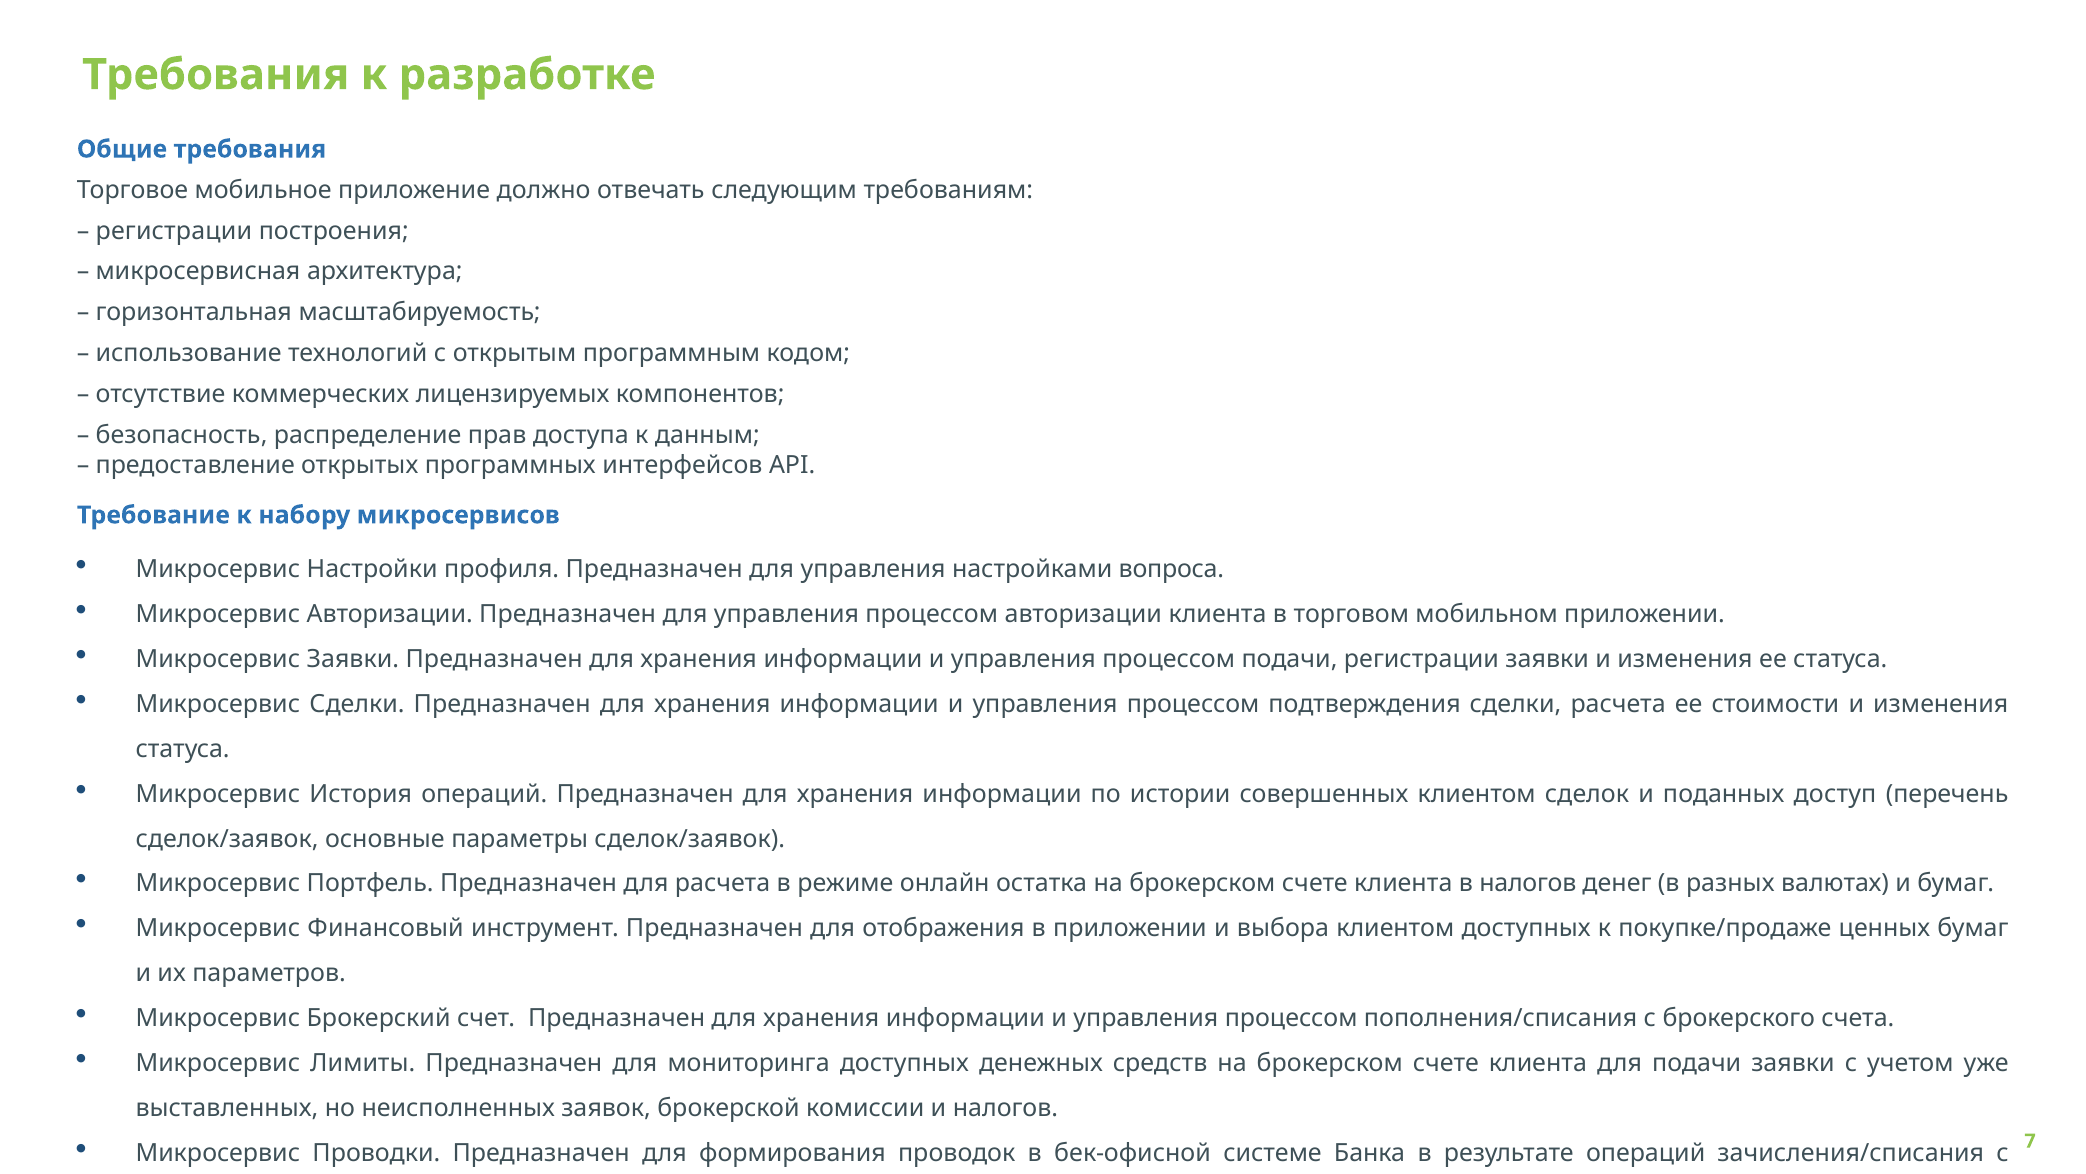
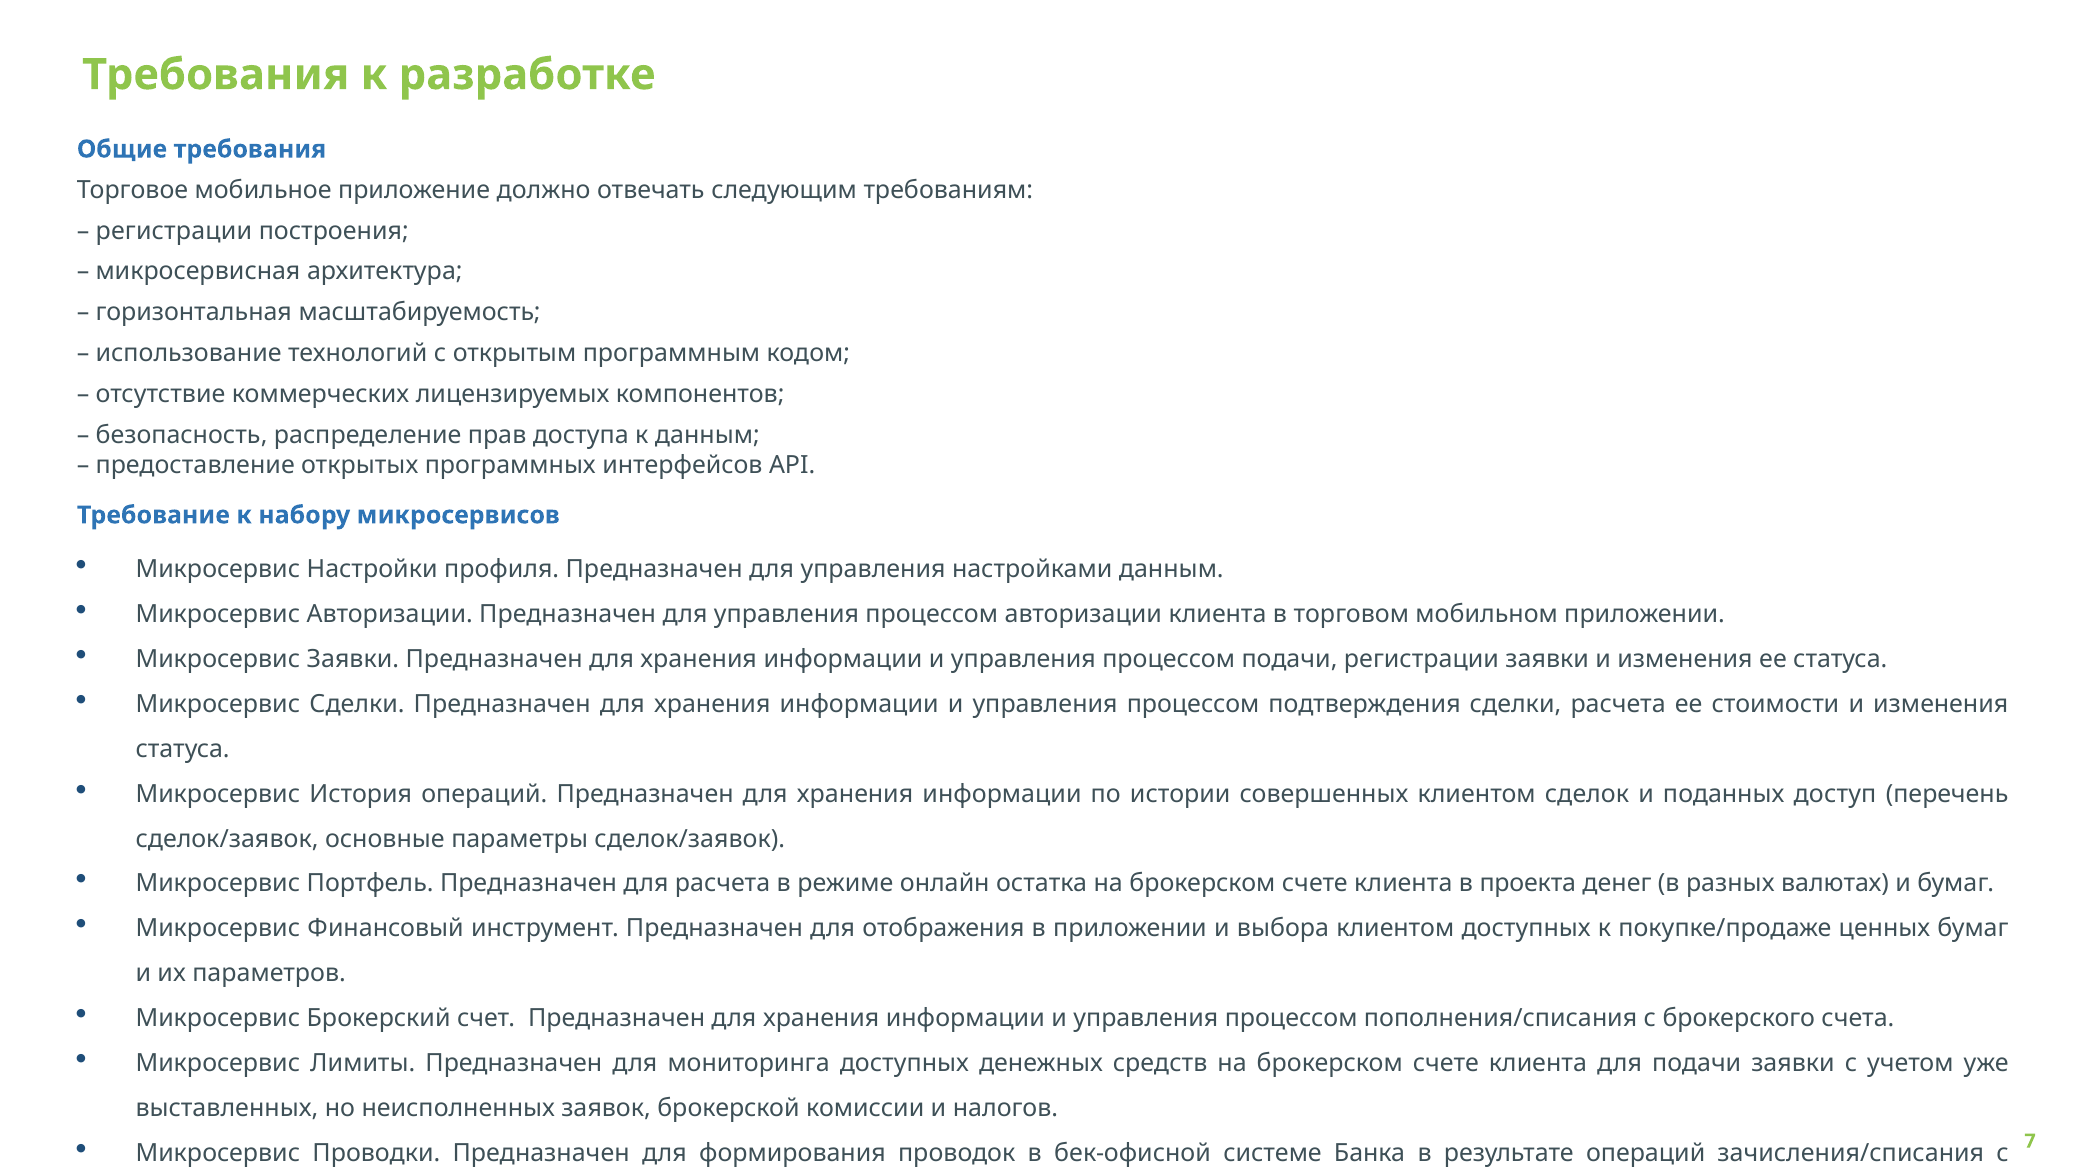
настройками вопроса: вопроса -> данным
в налогов: налогов -> проекта
